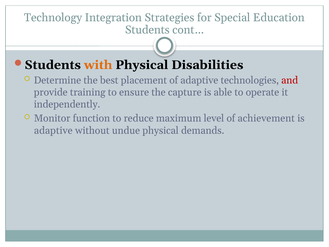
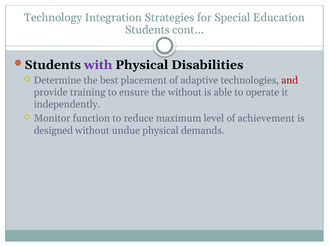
with colour: orange -> purple
the capture: capture -> without
adaptive at (53, 130): adaptive -> designed
